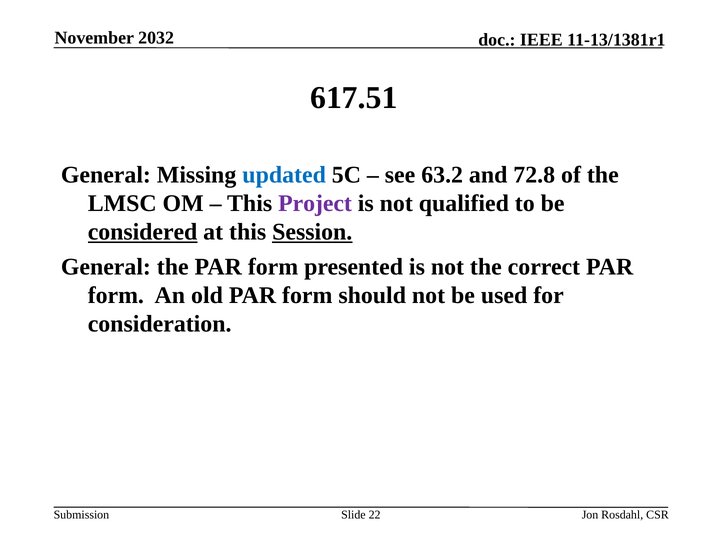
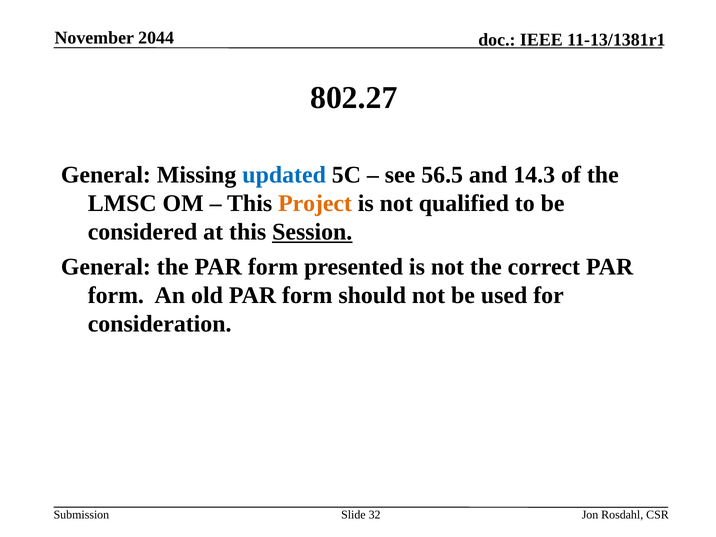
2032: 2032 -> 2044
617.51: 617.51 -> 802.27
63.2: 63.2 -> 56.5
72.8: 72.8 -> 14.3
Project colour: purple -> orange
considered underline: present -> none
22: 22 -> 32
